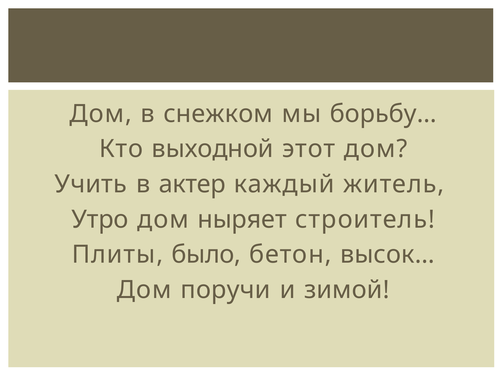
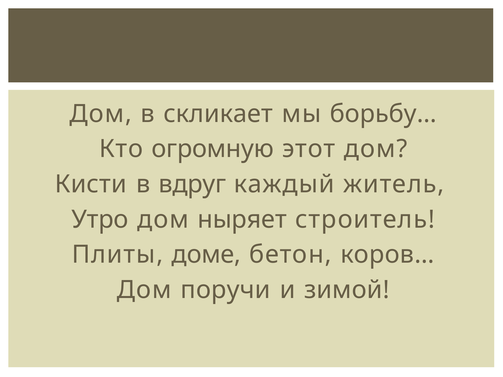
снежком: снежком -> скликает
выходной: выходной -> огромную
Учить: Учить -> Кисти
актер: актер -> вдруг
было: было -> доме
высок…: высок… -> коров…
